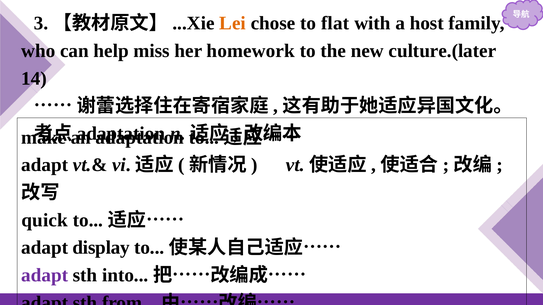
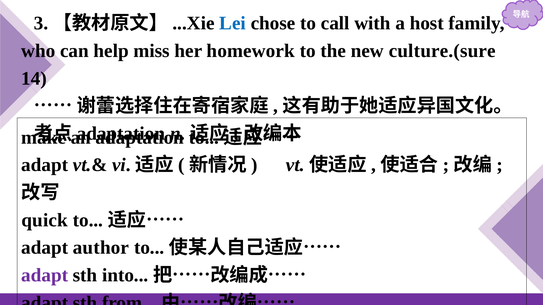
Lei colour: orange -> blue
flat: flat -> call
culture.(later: culture.(later -> culture.(sure
display: display -> author
